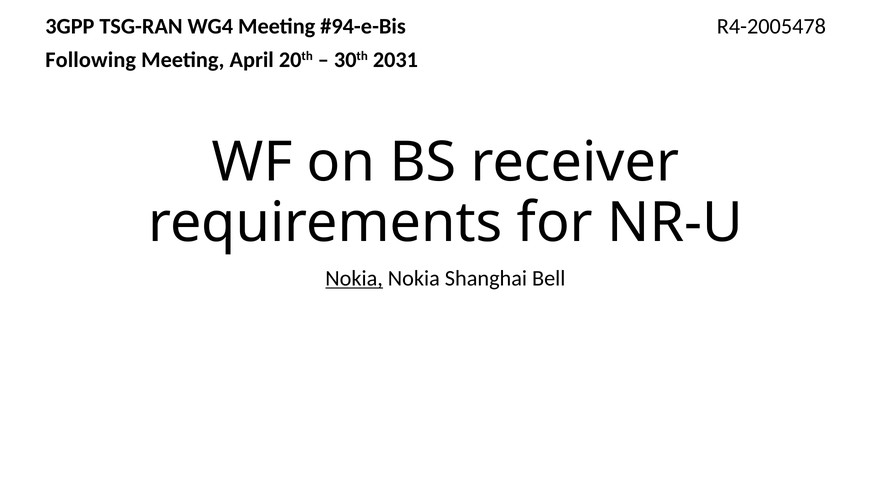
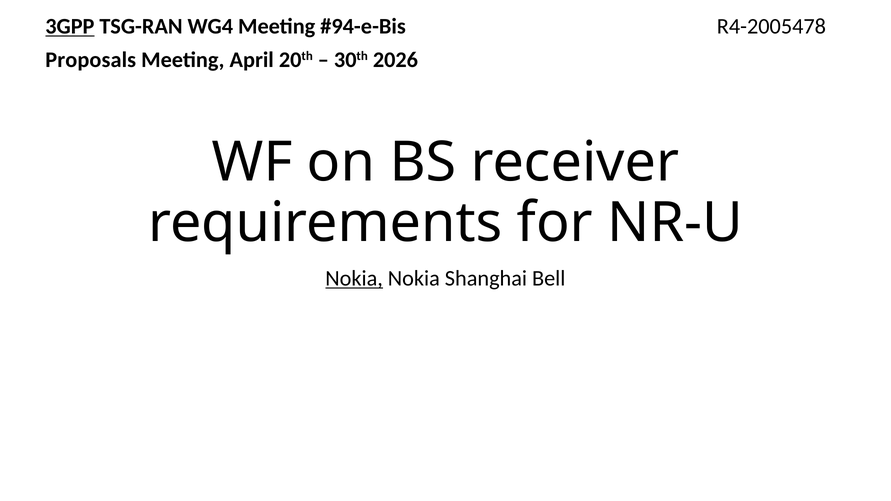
3GPP underline: none -> present
Following: Following -> Proposals
2031: 2031 -> 2026
